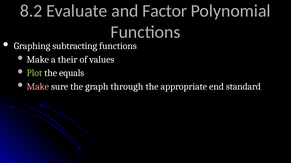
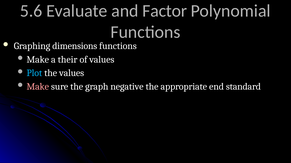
8.2: 8.2 -> 5.6
subtracting: subtracting -> dimensions
Plot colour: light green -> light blue
the equals: equals -> values
through: through -> negative
